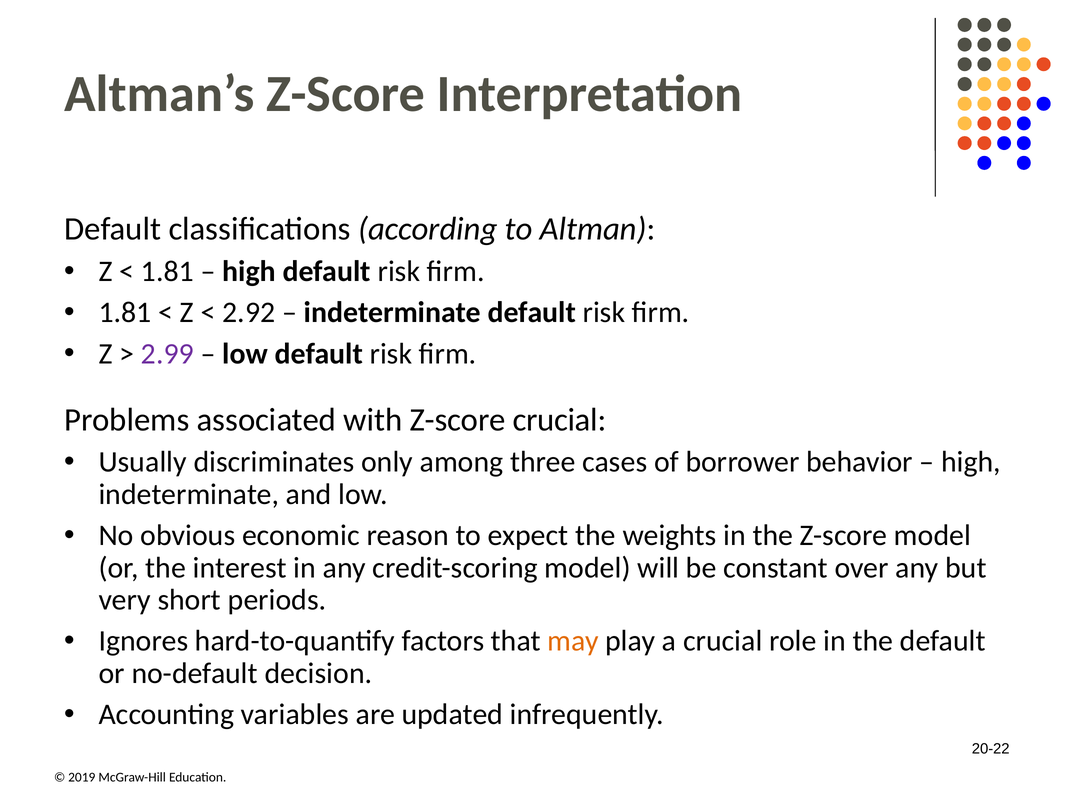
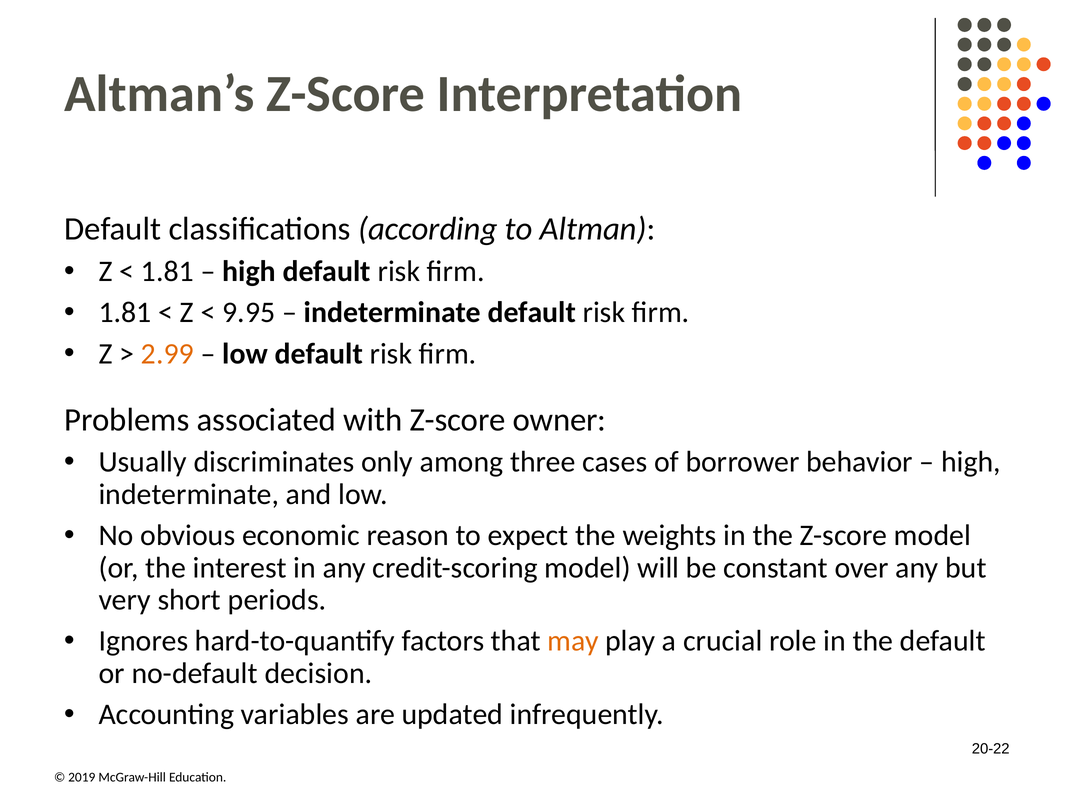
2.92: 2.92 -> 9.95
2.99 colour: purple -> orange
Z-score crucial: crucial -> owner
